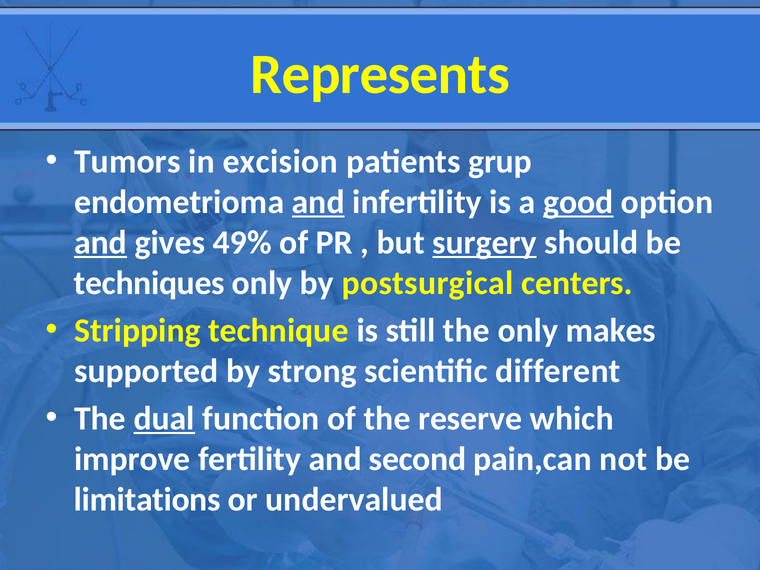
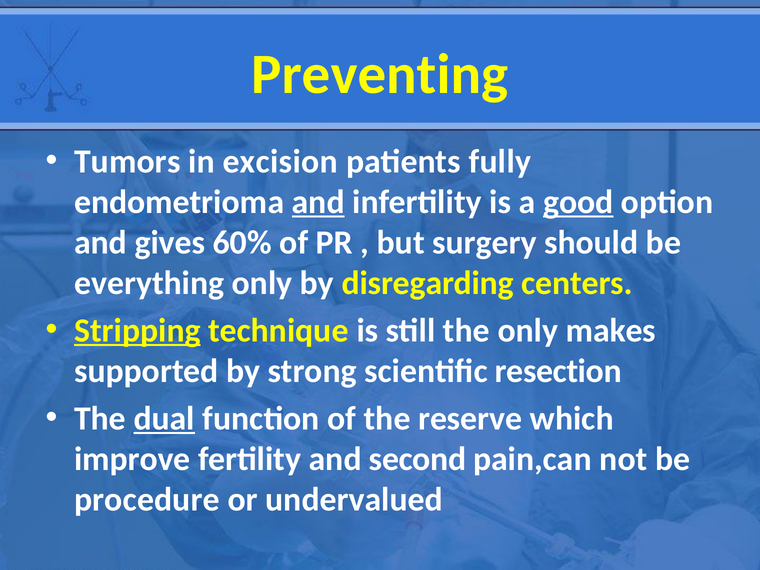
Represents: Represents -> Preventing
grup: grup -> fully
and at (101, 243) underline: present -> none
49%: 49% -> 60%
surgery underline: present -> none
techniques: techniques -> everything
postsurgical: postsurgical -> disregarding
Stripping underline: none -> present
different: different -> resection
limitations: limitations -> procedure
